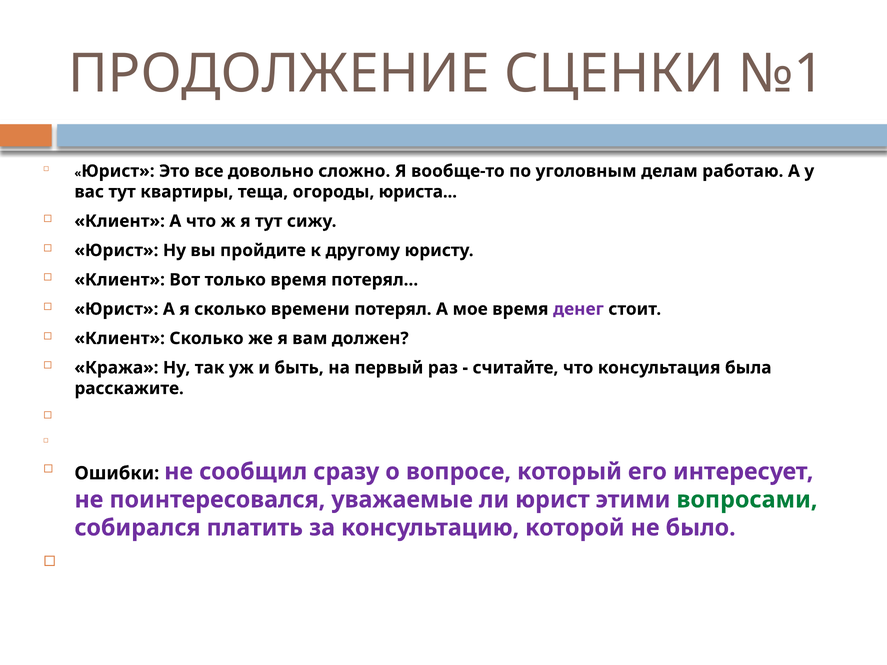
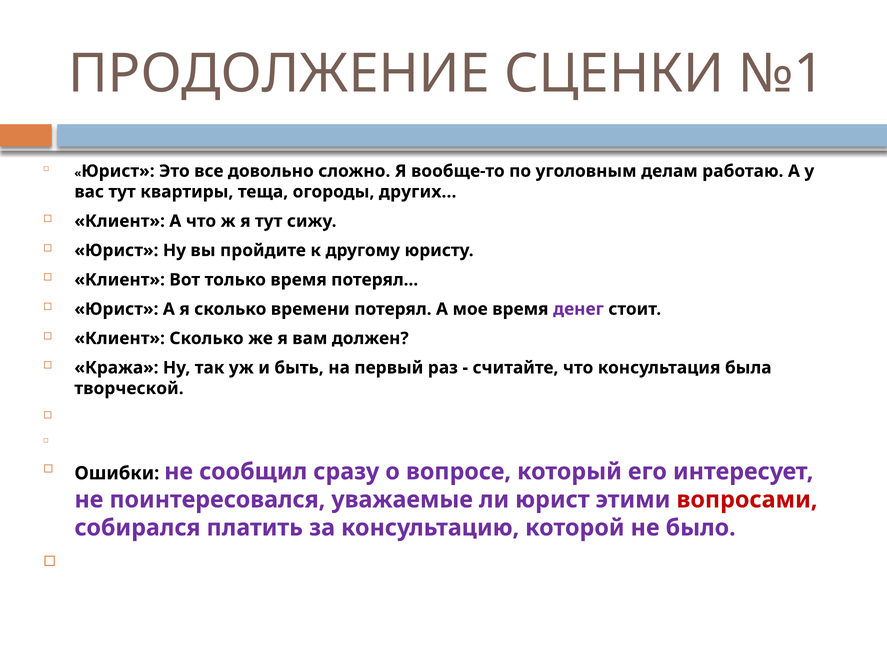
юриста: юриста -> других
расскажите: расскажите -> творческой
вопросами colour: green -> red
